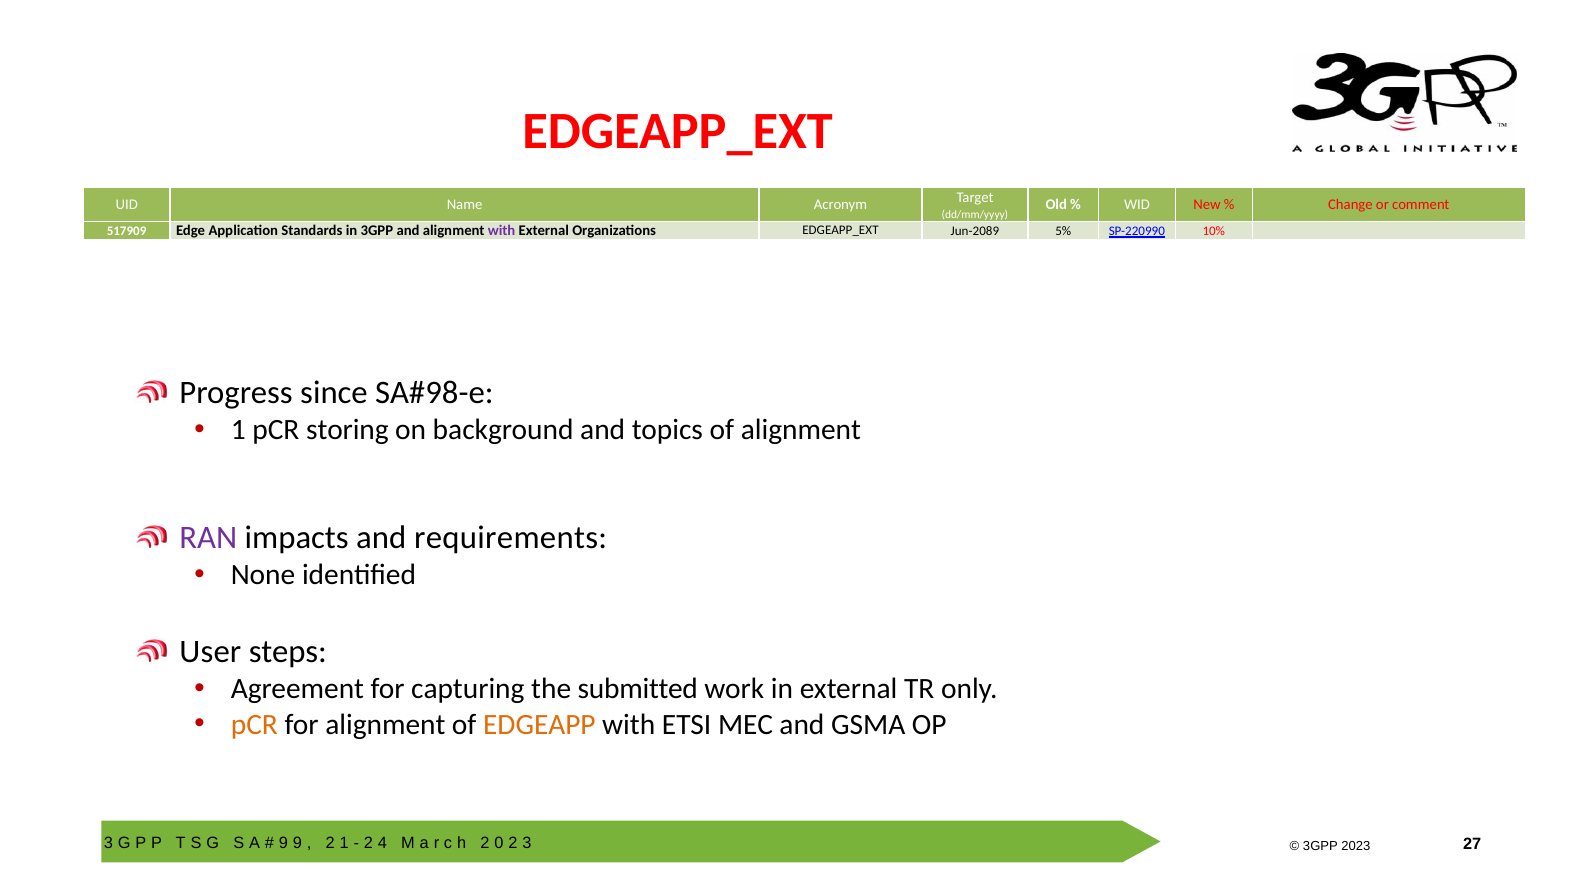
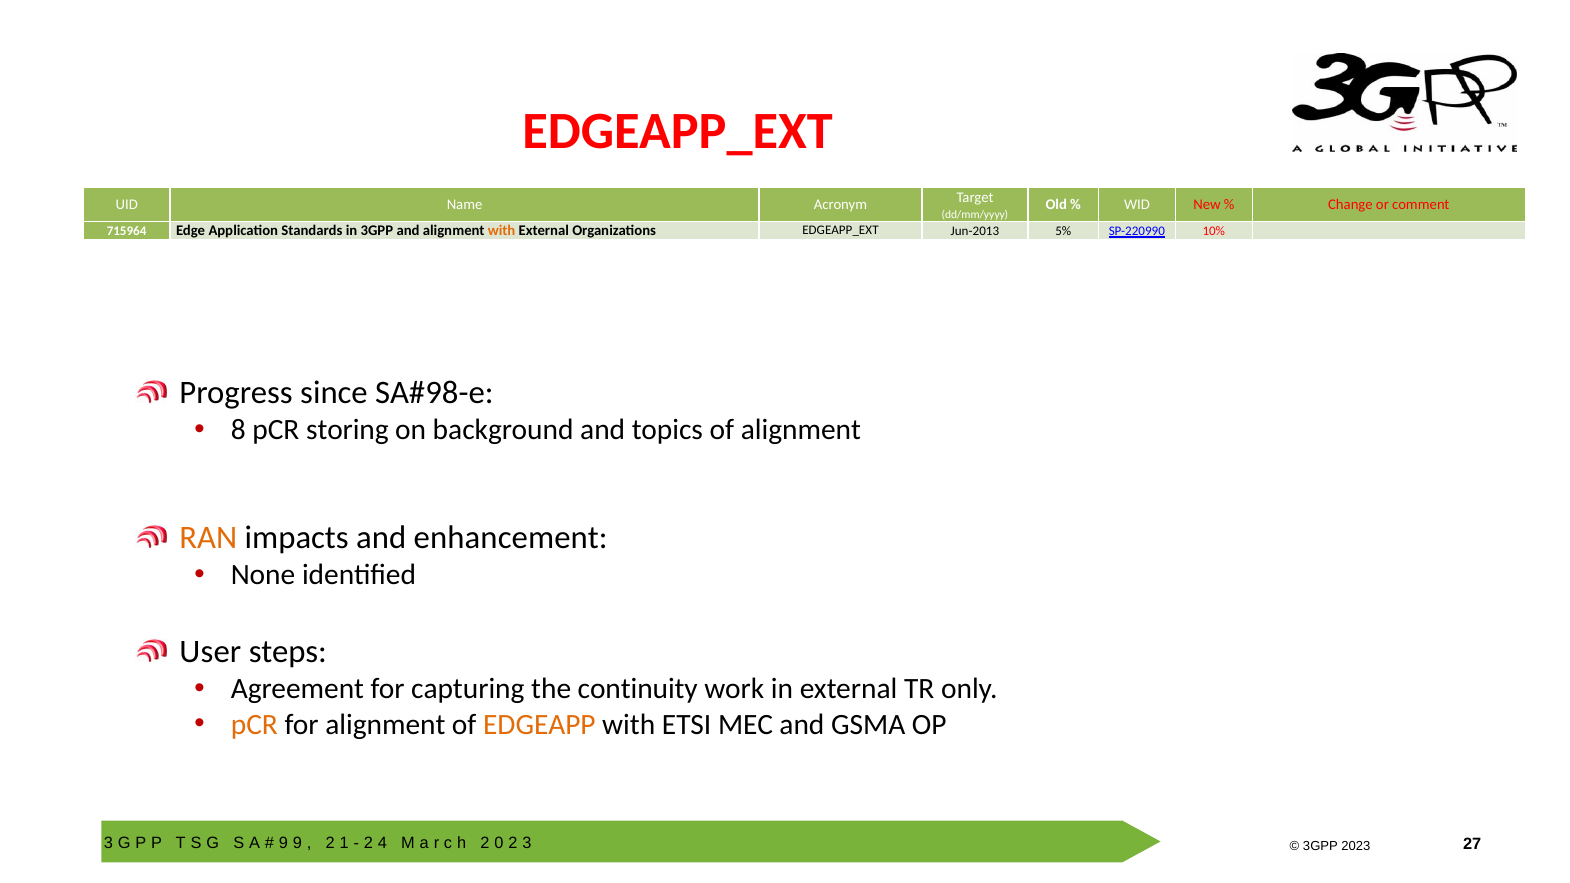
517909: 517909 -> 715964
with at (502, 230) colour: purple -> orange
Jun-2089: Jun-2089 -> Jun-2013
1 at (238, 430): 1 -> 8
RAN colour: purple -> orange
requirements: requirements -> enhancement
submitted: submitted -> continuity
